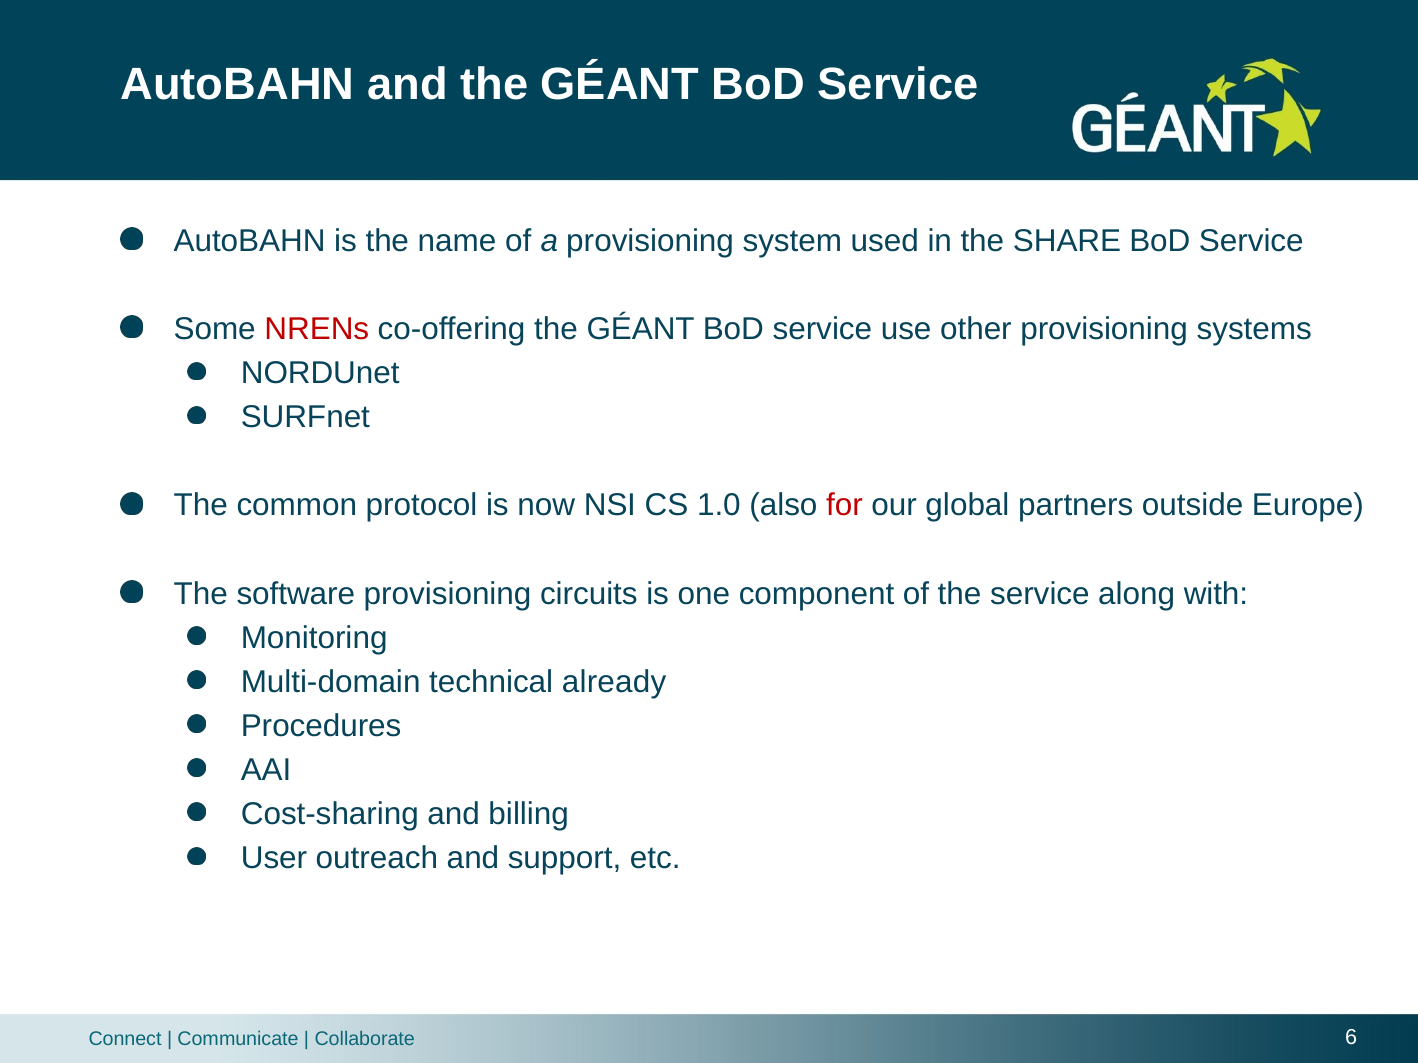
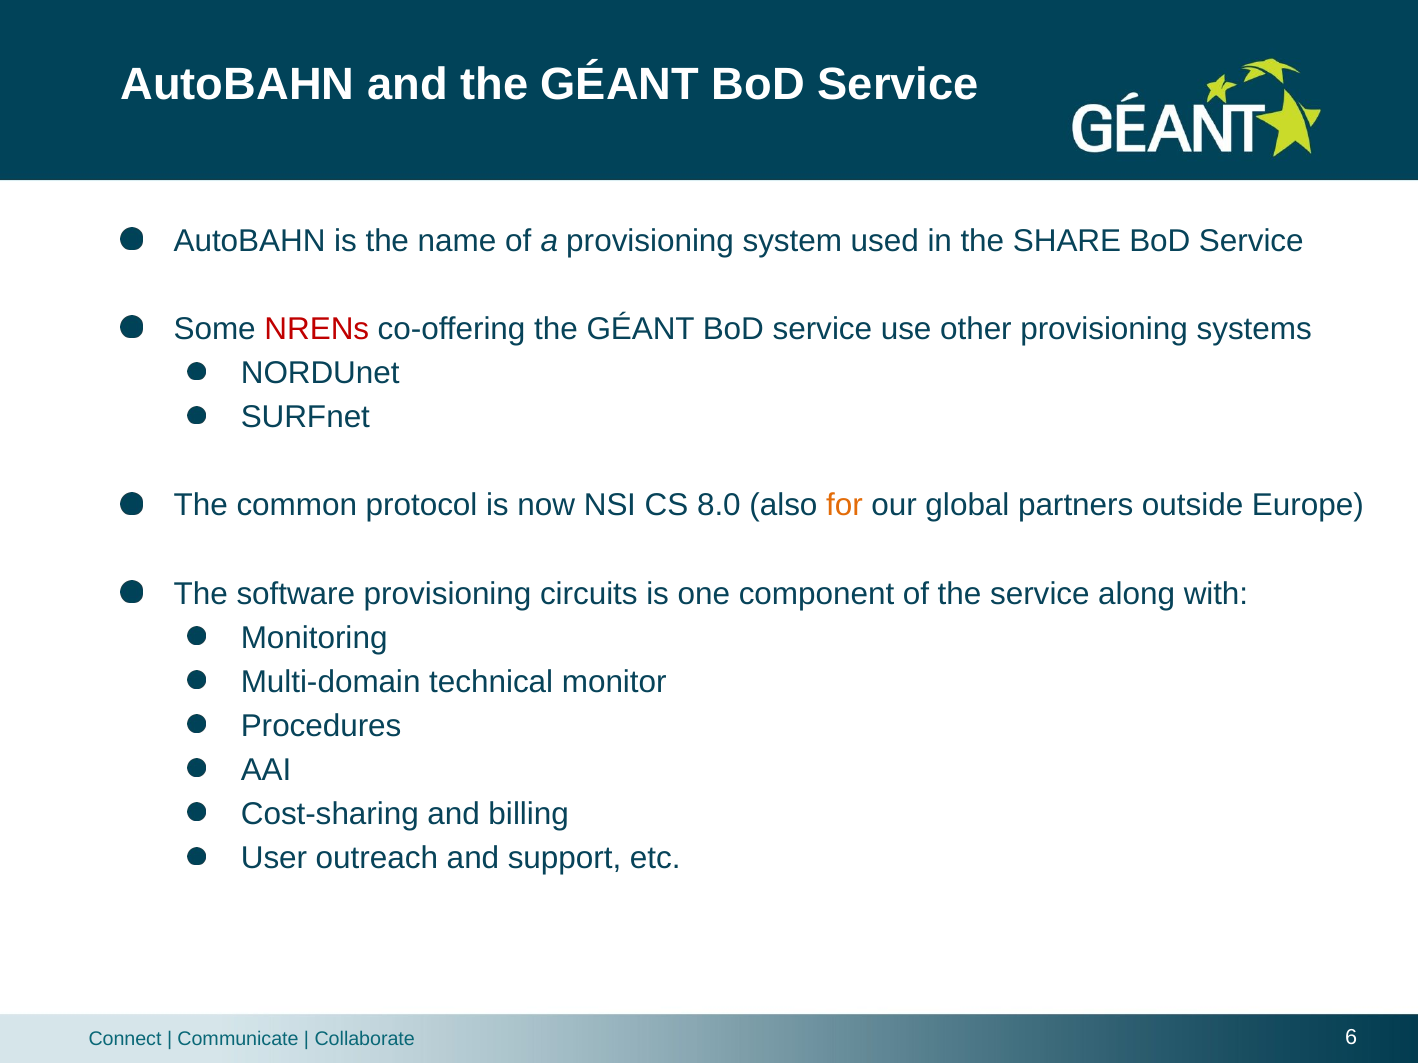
1.0: 1.0 -> 8.0
for colour: red -> orange
already: already -> monitor
